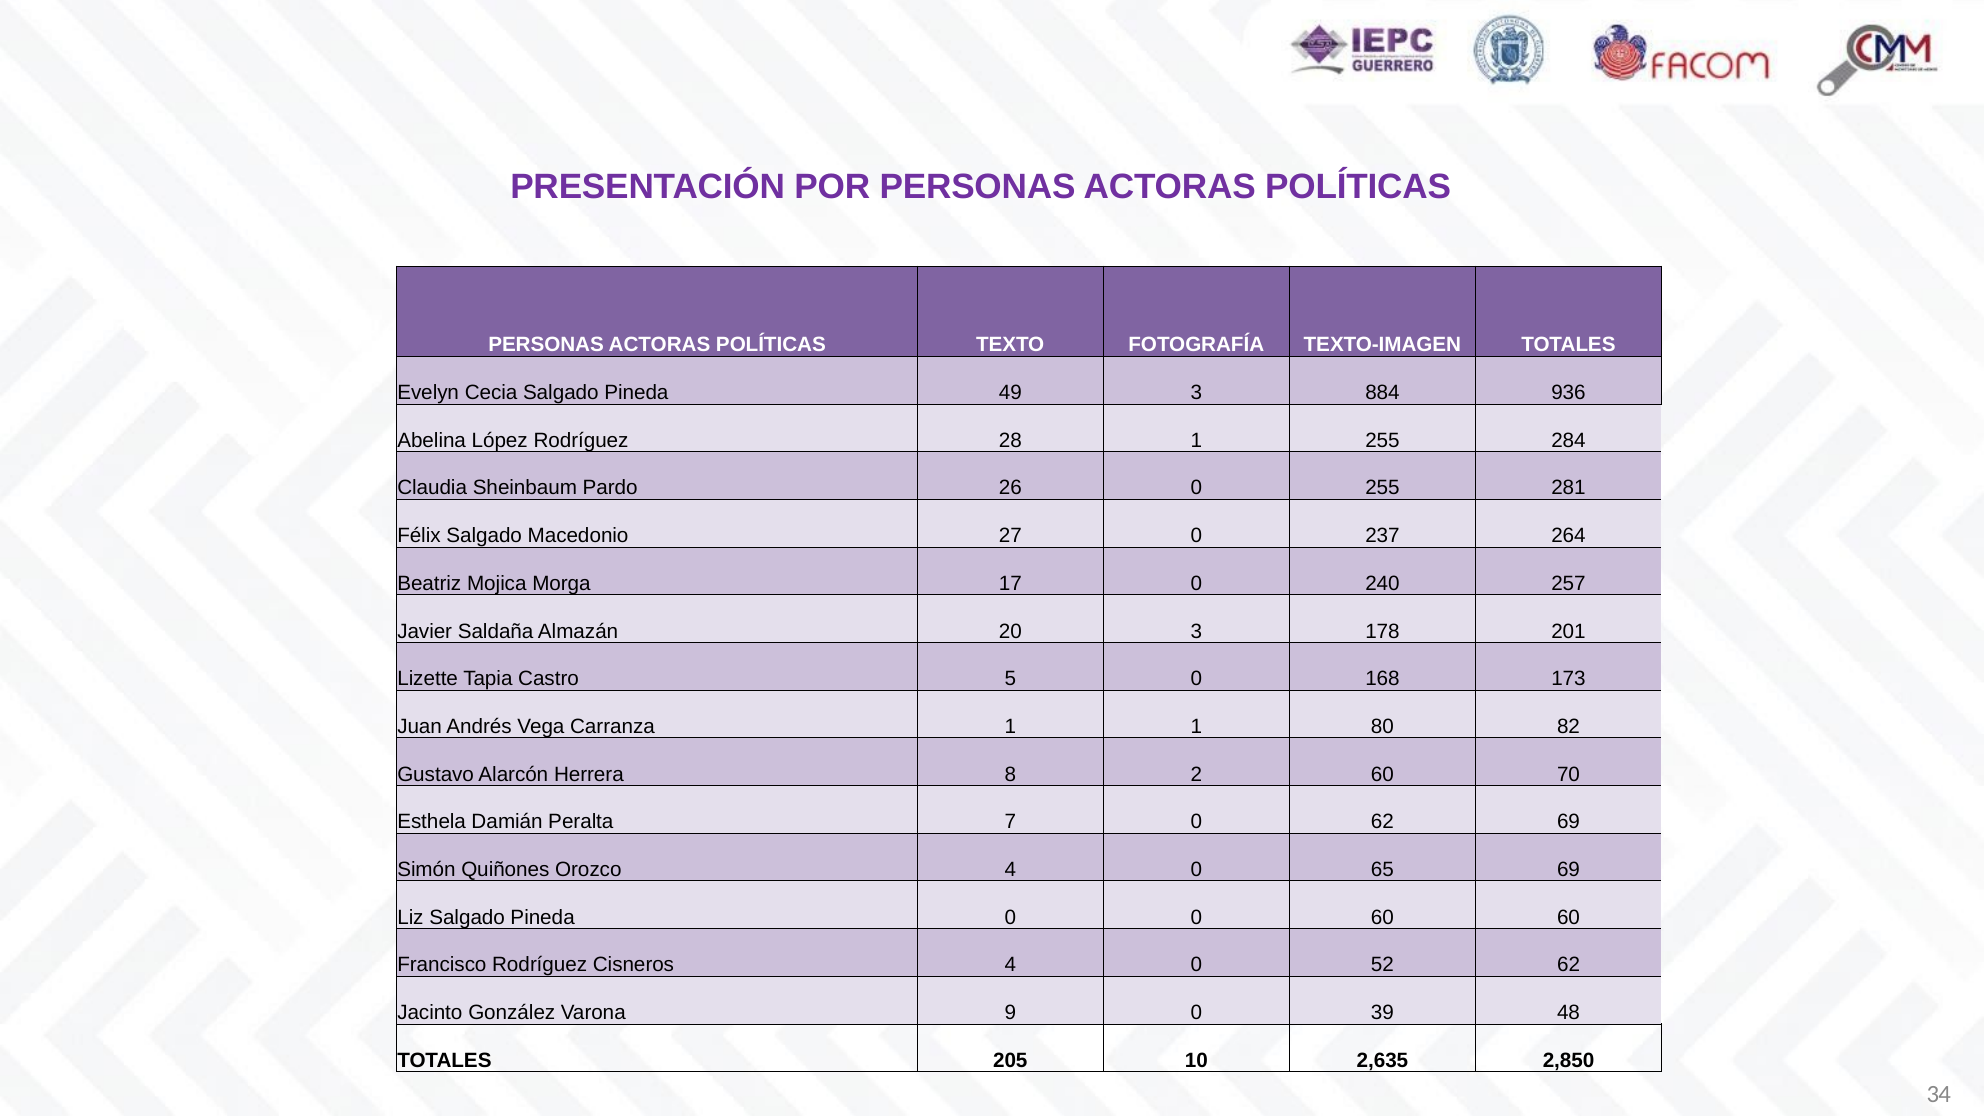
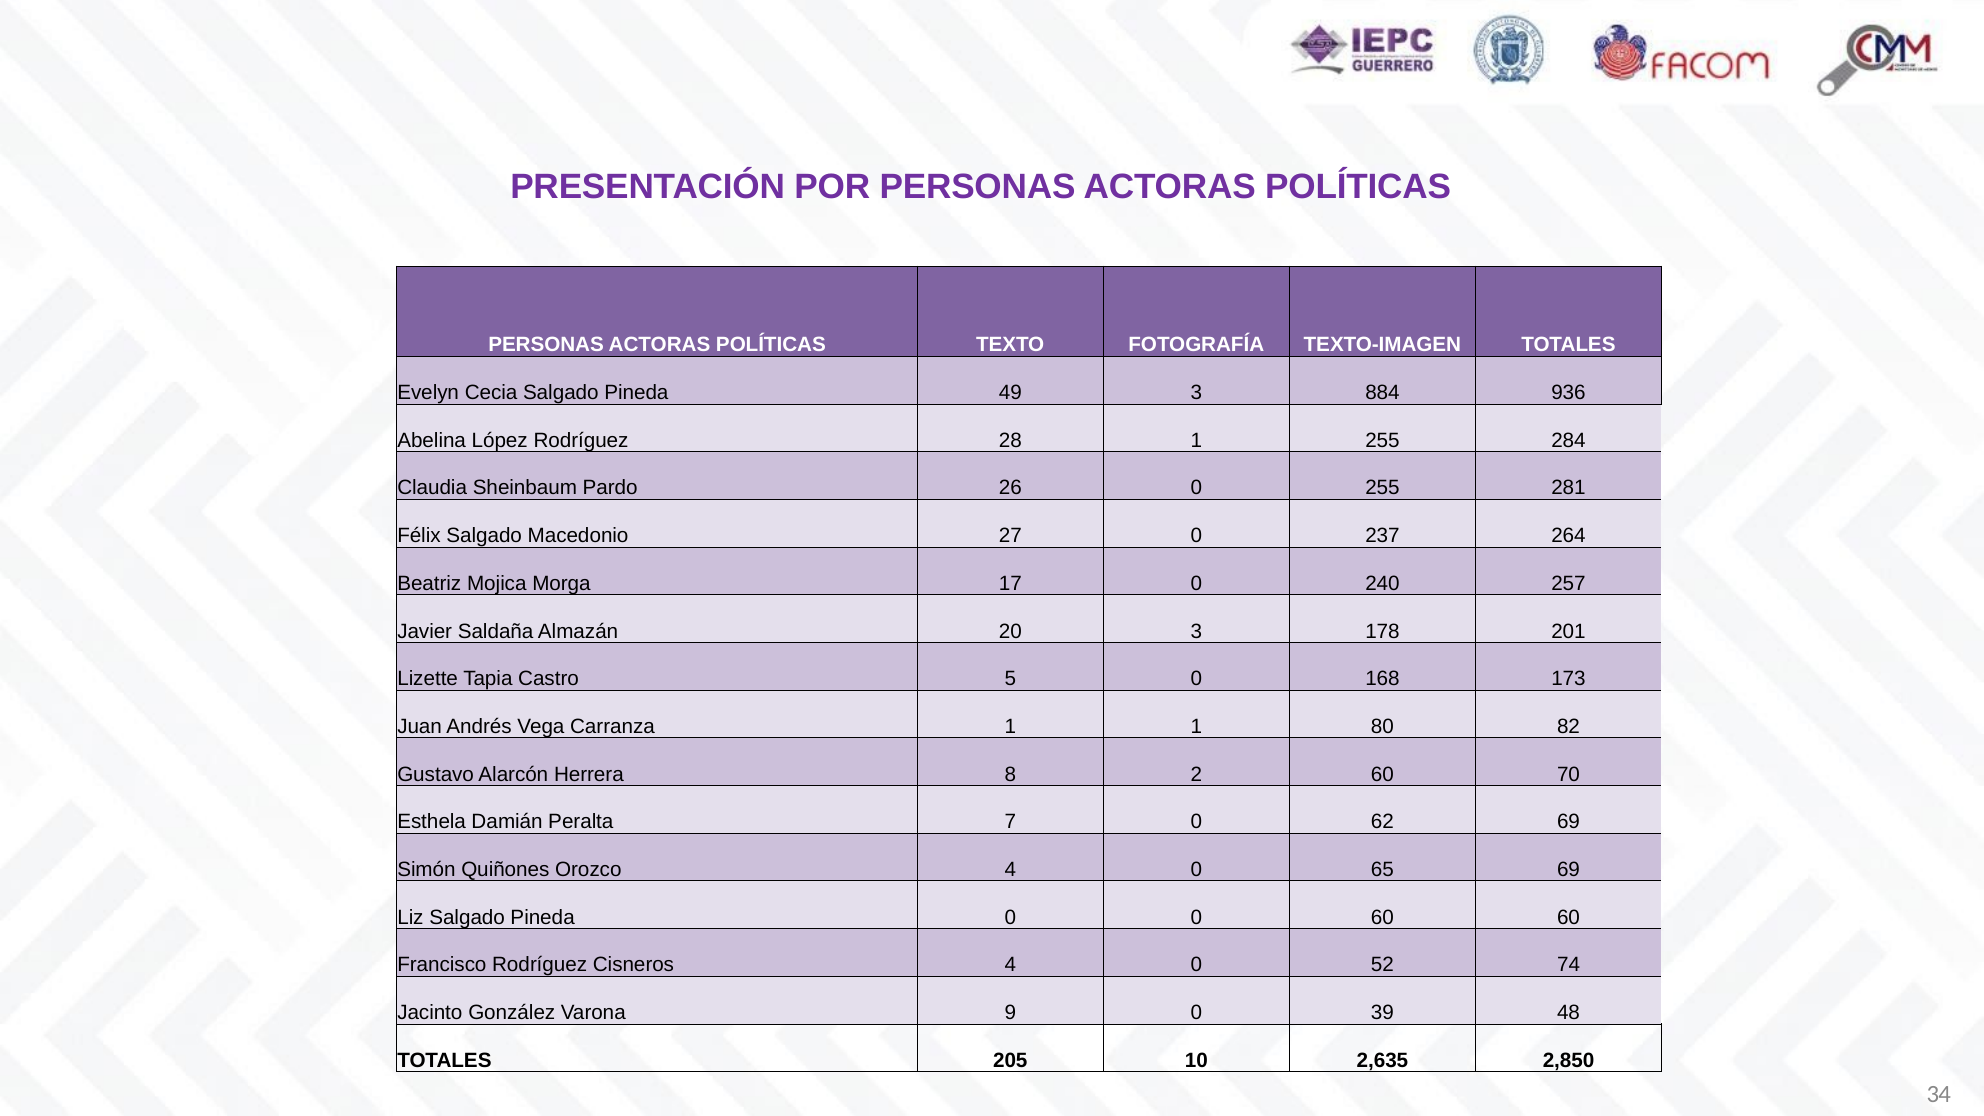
52 62: 62 -> 74
